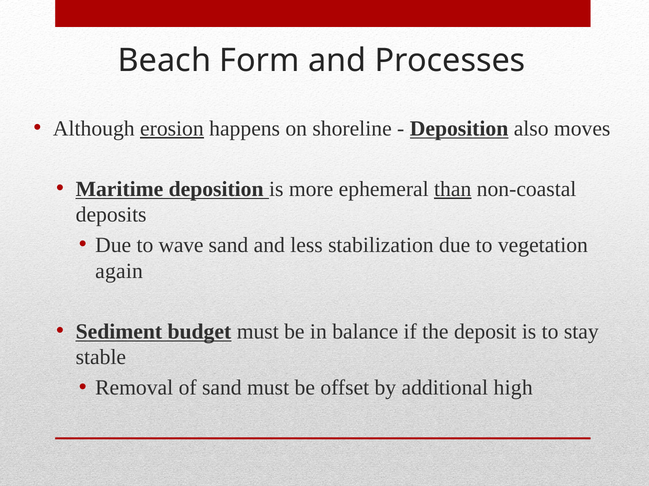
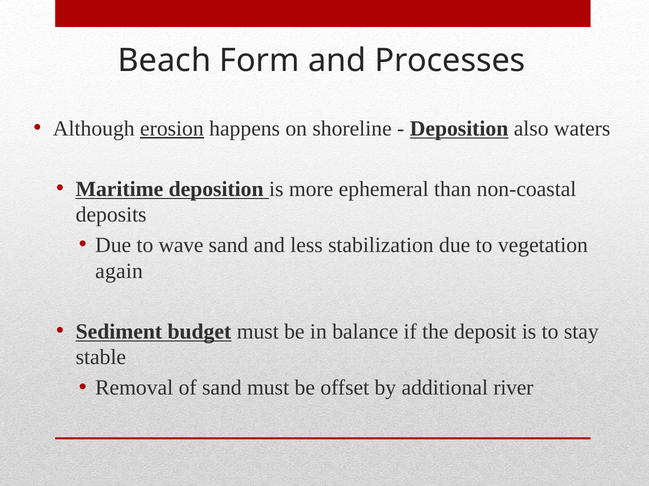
moves: moves -> waters
than underline: present -> none
high: high -> river
